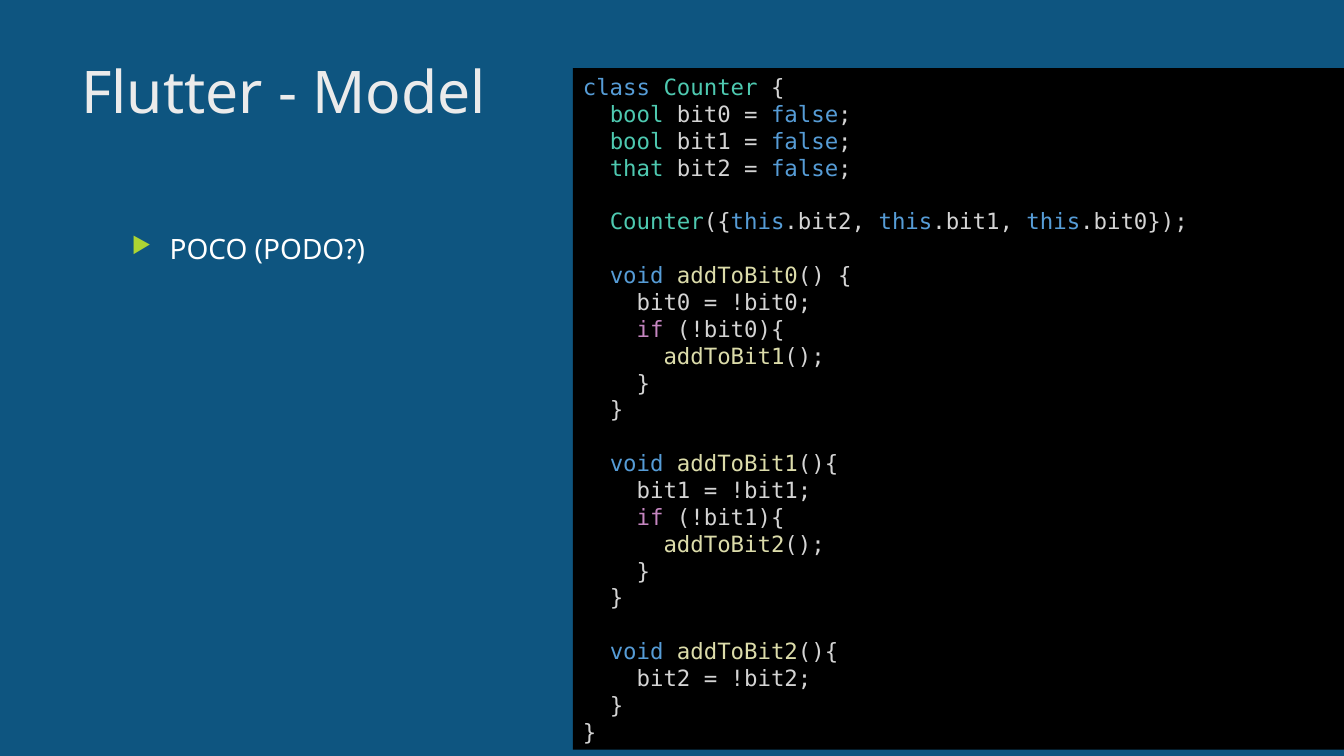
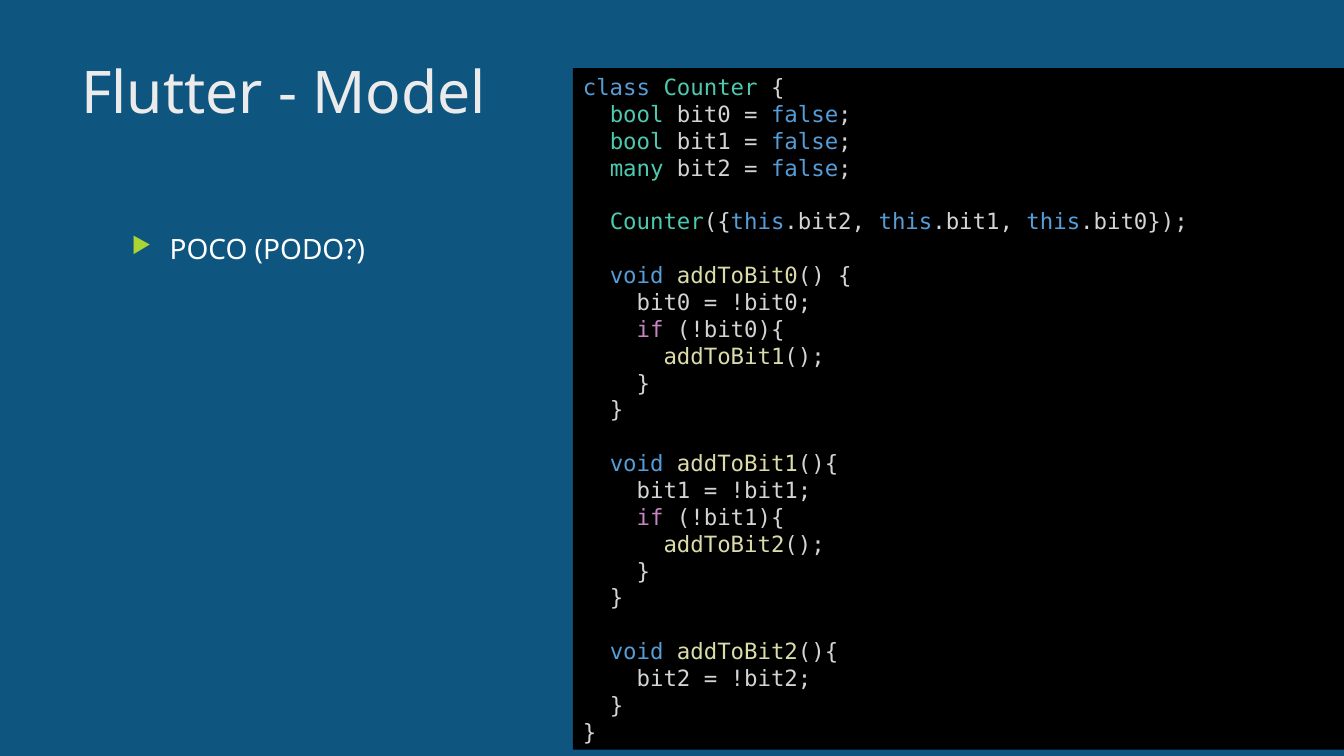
that: that -> many
